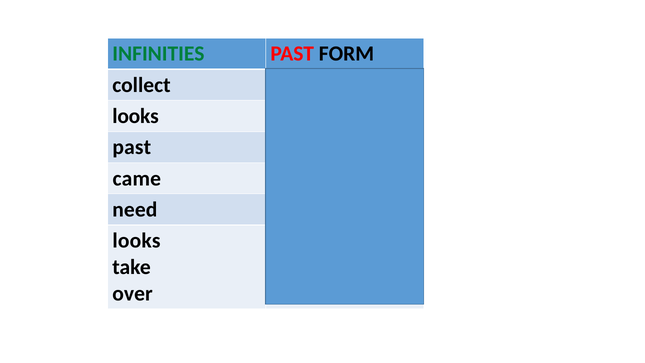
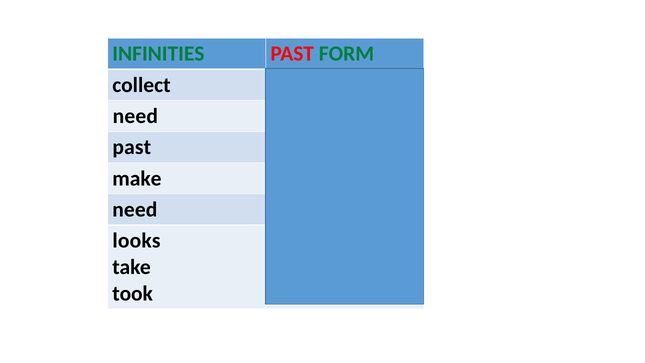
FORM colour: black -> green
looks at (136, 116): looks -> need
came: came -> make
over at (132, 293): over -> took
